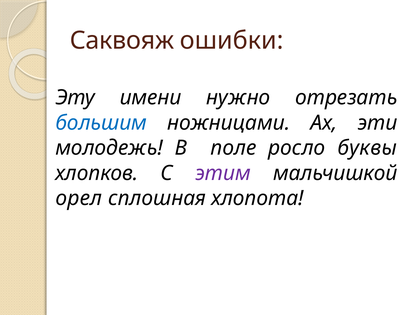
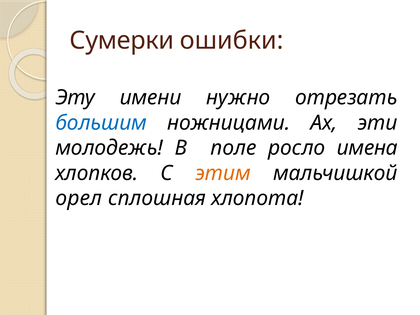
Саквояж: Саквояж -> Сумерки
буквы: буквы -> имена
этим colour: purple -> orange
